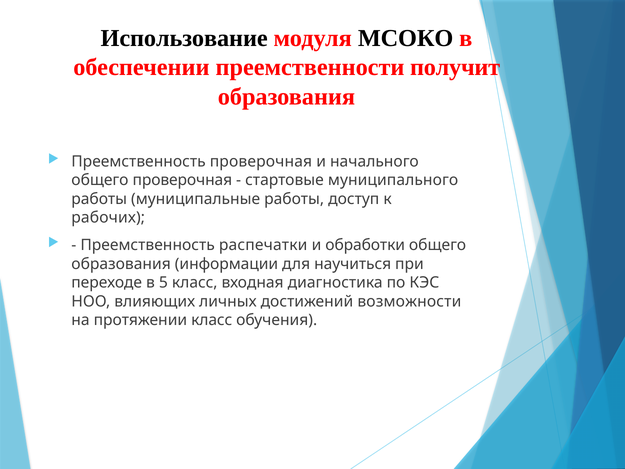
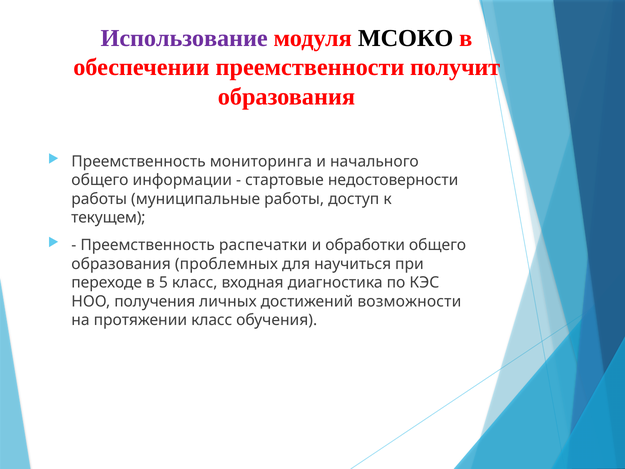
Использование colour: black -> purple
Преемственность проверочная: проверочная -> мониторинга
общего проверочная: проверочная -> информации
муниципального: муниципального -> недостоверности
рабочих: рабочих -> текущем
информации: информации -> проблемных
влияющих: влияющих -> получения
